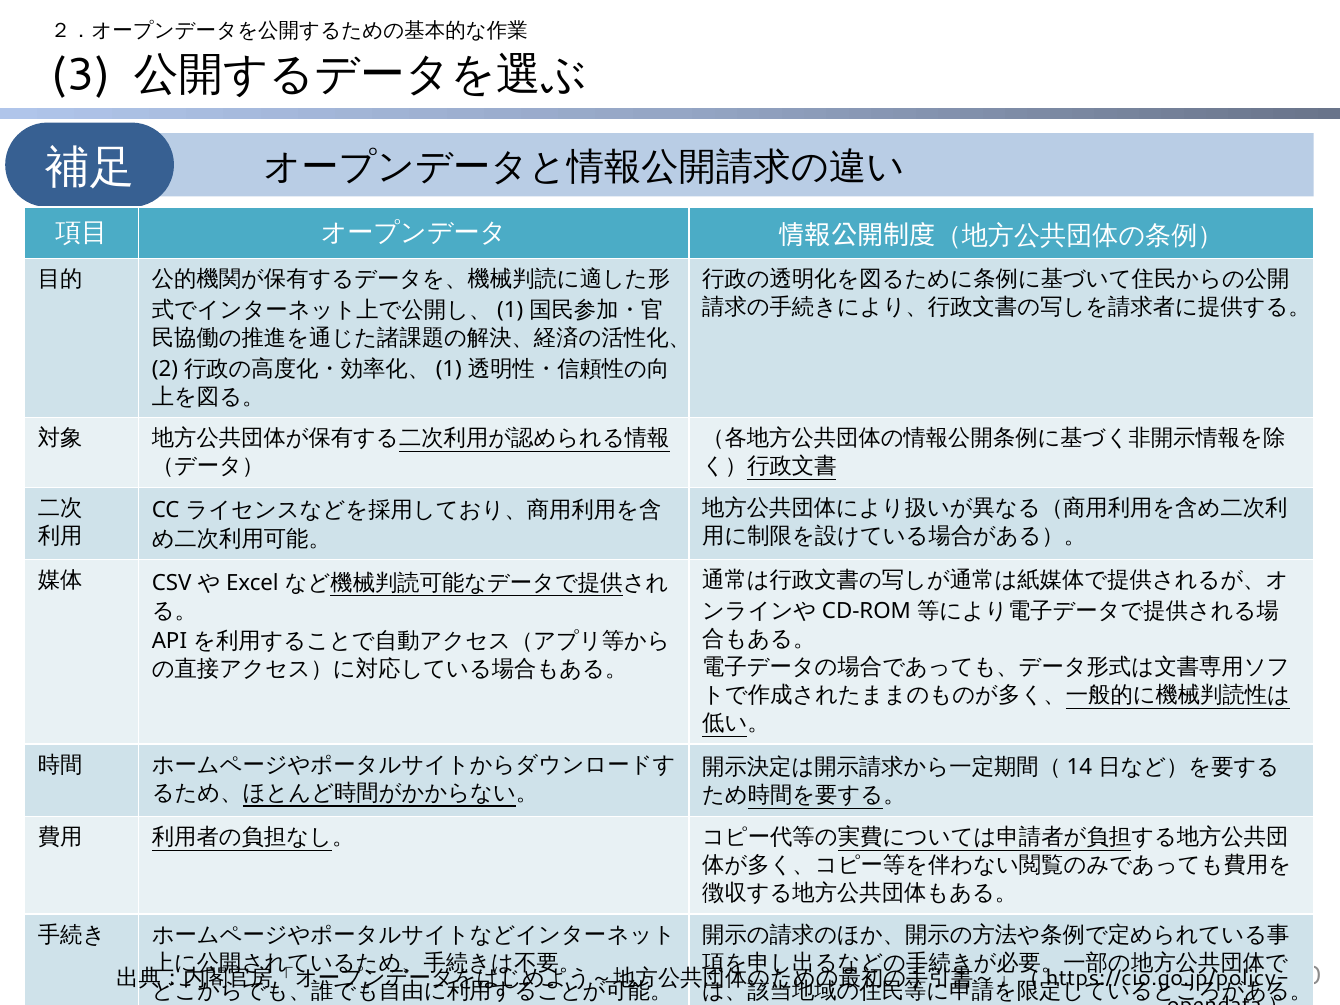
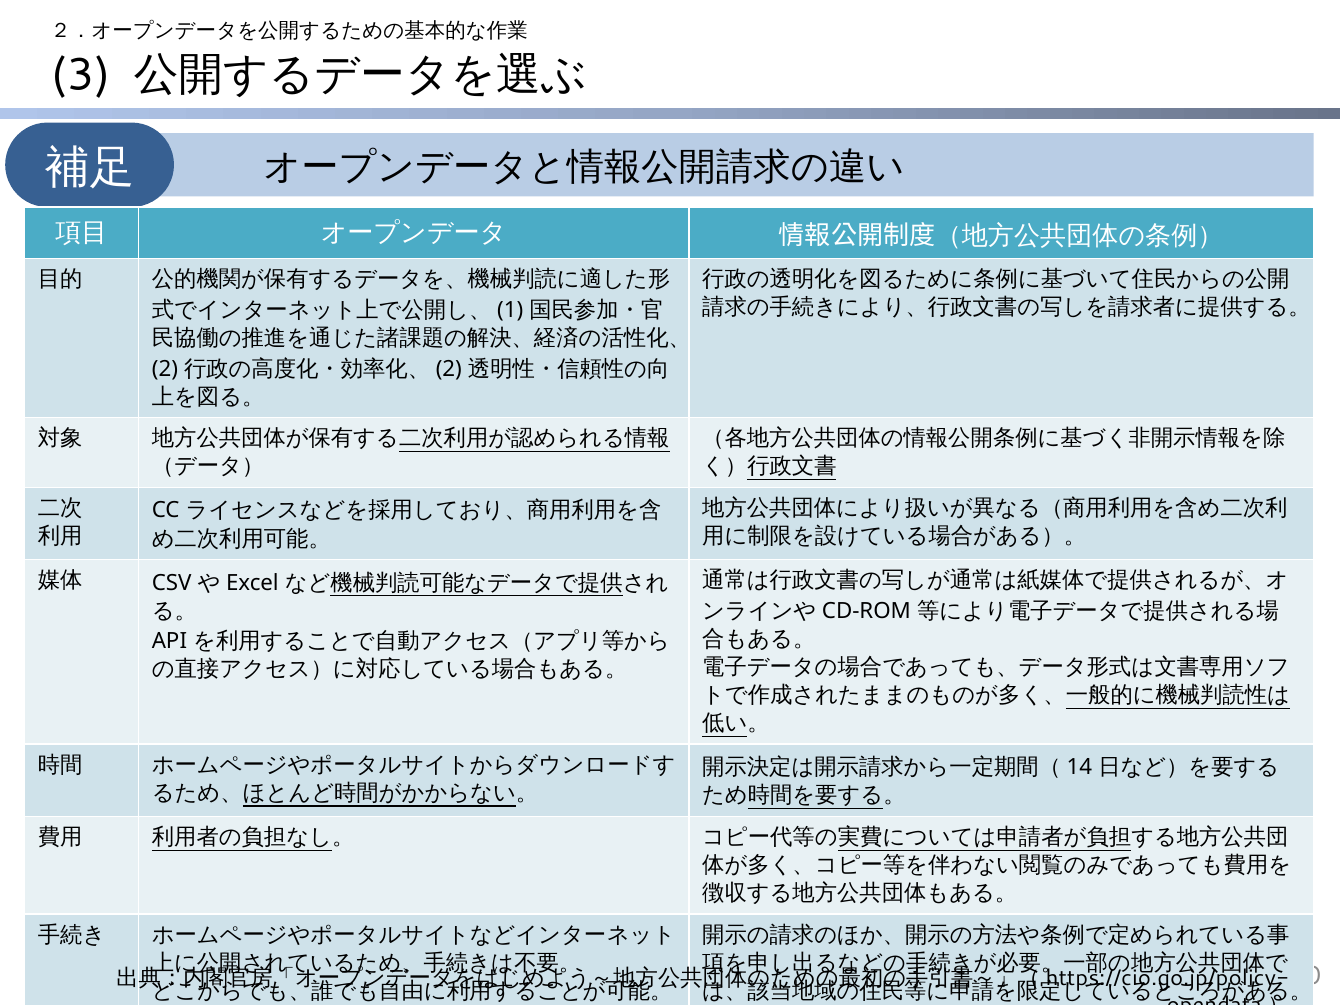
1 at (449, 369): 1 -> 2
